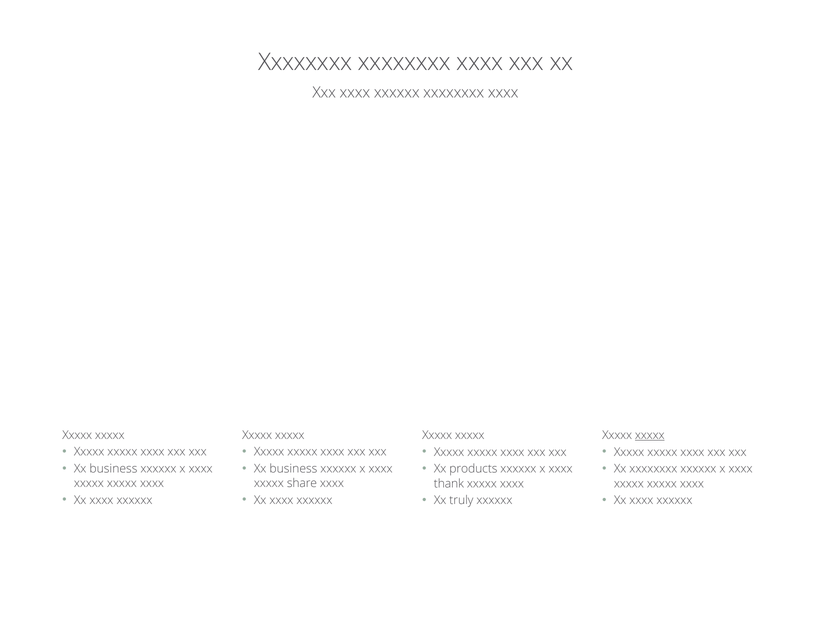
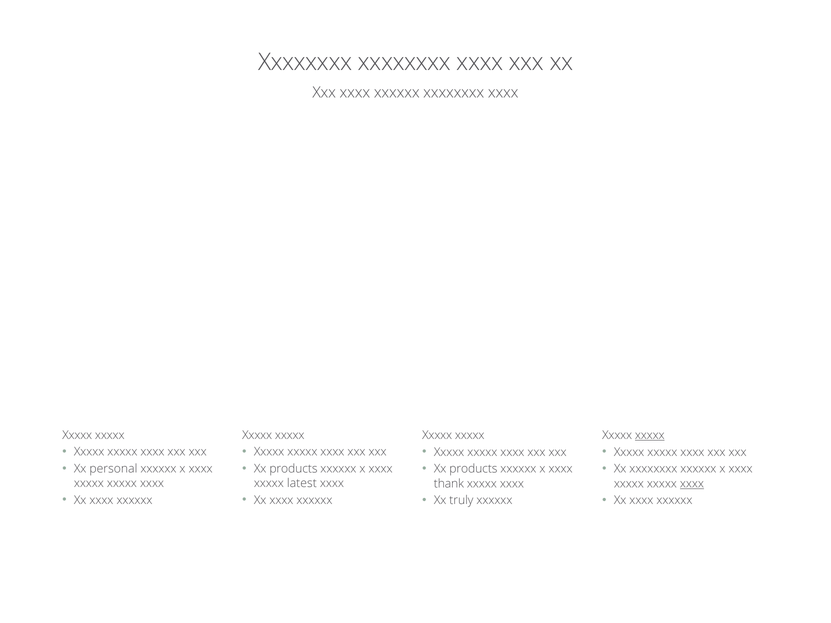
business at (113, 469): business -> personal
business at (293, 469): business -> products
share: share -> latest
xxxx at (692, 484) underline: none -> present
